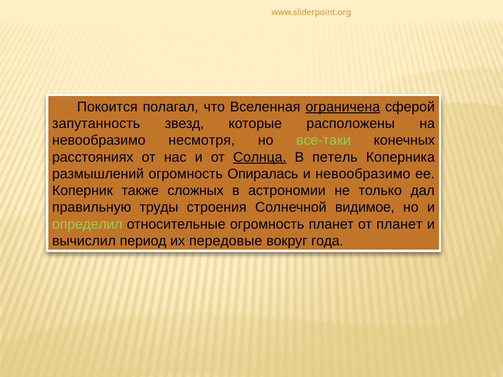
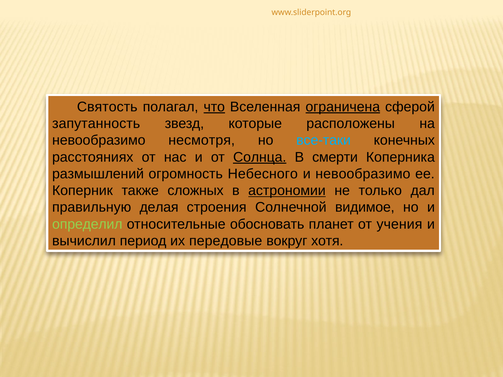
Покоится: Покоится -> Святость
что underline: none -> present
все-таки colour: light green -> light blue
петель: петель -> смерти
Опиралась: Опиралась -> Небесного
астрономии underline: none -> present
труды: труды -> делая
относительные огромность: огромность -> обосновать
от планет: планет -> учения
года: года -> хотя
